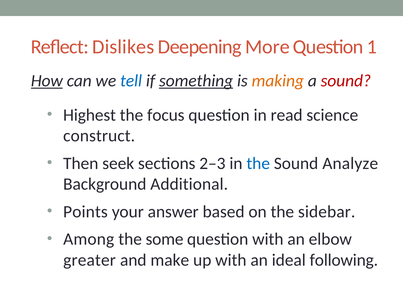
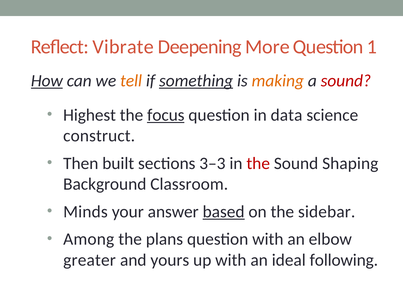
Dislikes: Dislikes -> Vibrate
tell colour: blue -> orange
focus underline: none -> present
read: read -> data
seek: seek -> built
2–3: 2–3 -> 3–3
the at (258, 163) colour: blue -> red
Analyze: Analyze -> Shaping
Additional: Additional -> Classroom
Points: Points -> Minds
based underline: none -> present
some: some -> plans
make: make -> yours
